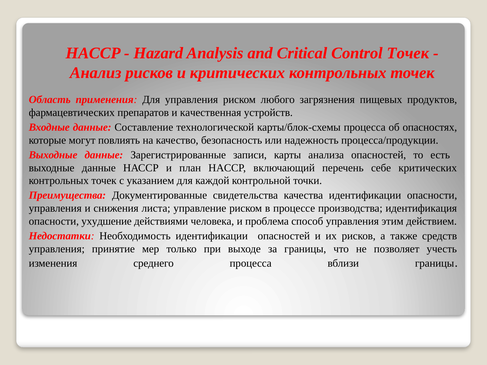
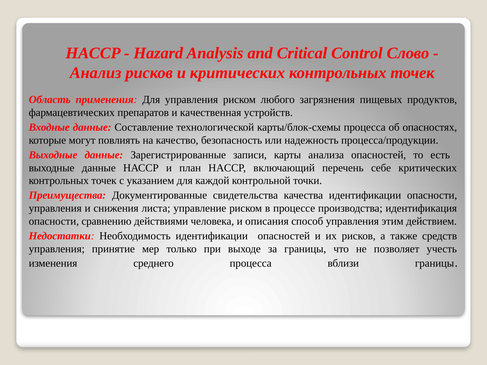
Control Точек: Точек -> Слово
ухудшение: ухудшение -> сравнению
проблема: проблема -> описания
